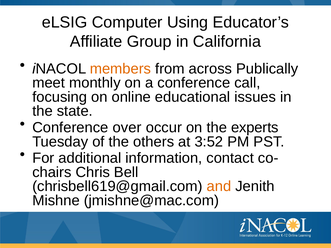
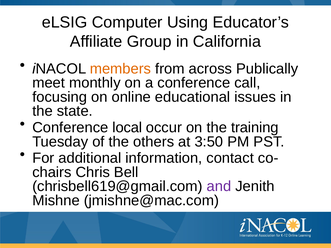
over: over -> local
experts: experts -> training
3:52: 3:52 -> 3:50
and colour: orange -> purple
